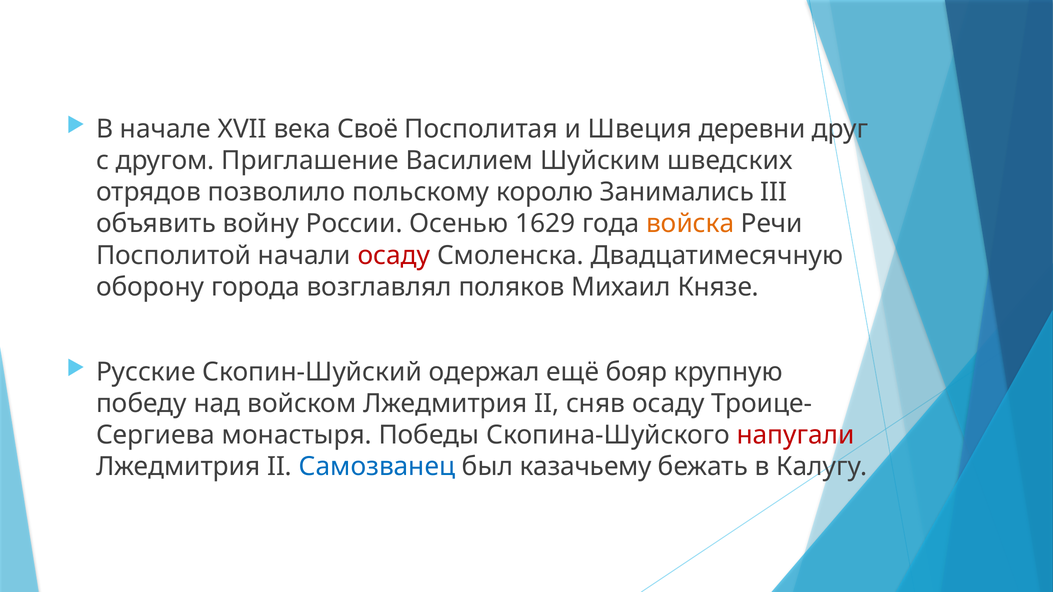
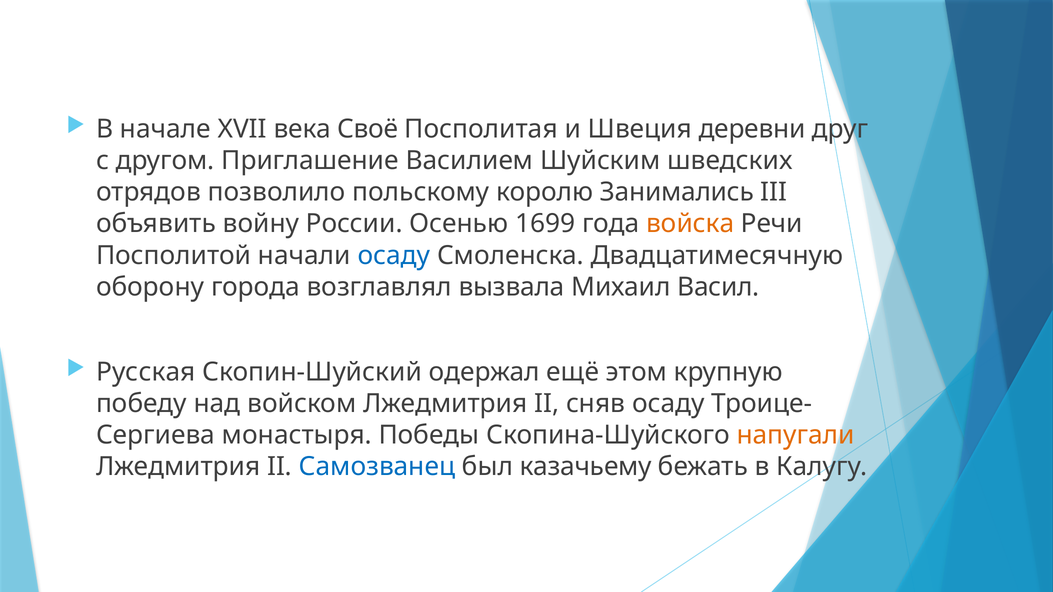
1629: 1629 -> 1699
осаду at (394, 256) colour: red -> blue
поляков: поляков -> вызвала
Князе: Князе -> Васил
Русские: Русские -> Русская
бояр: бояр -> этом
напугали colour: red -> orange
